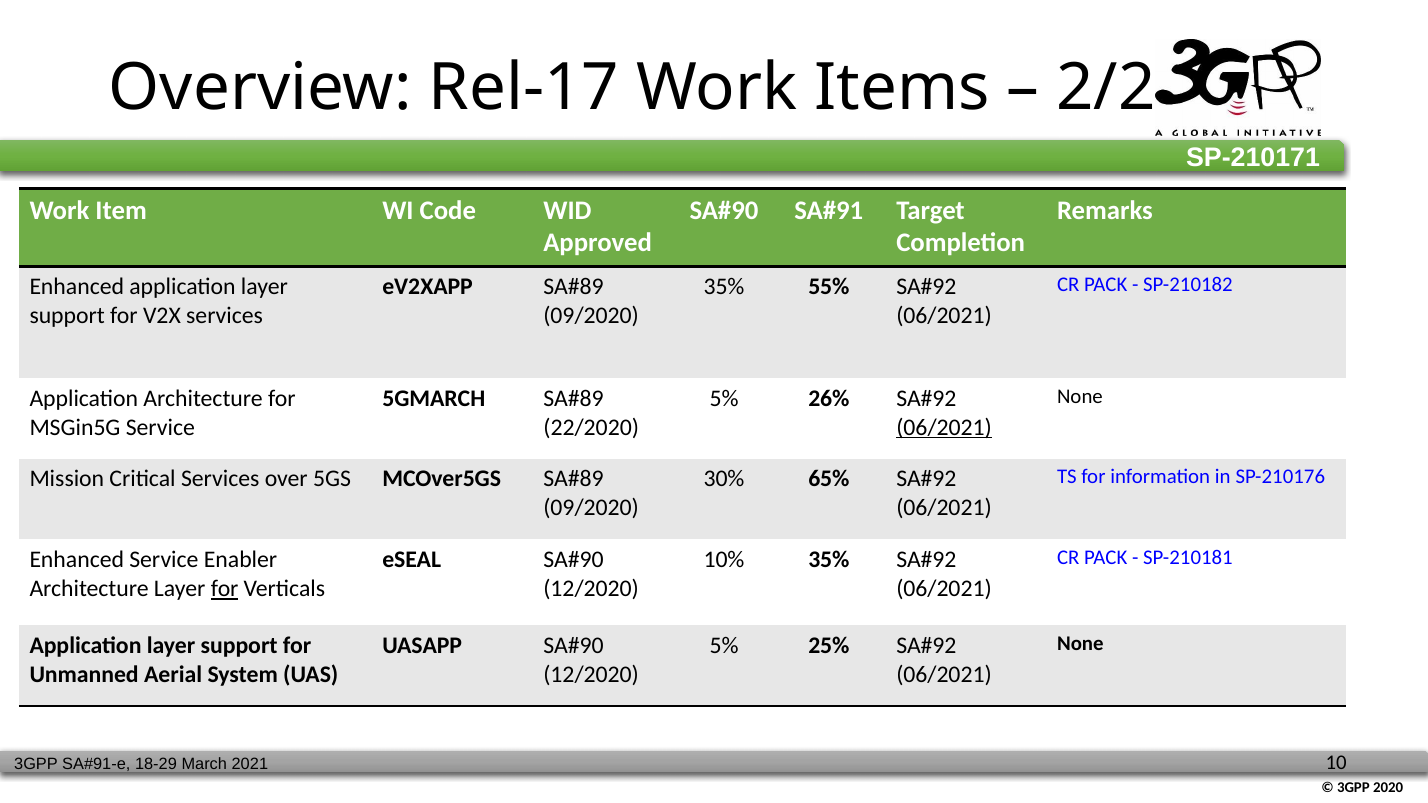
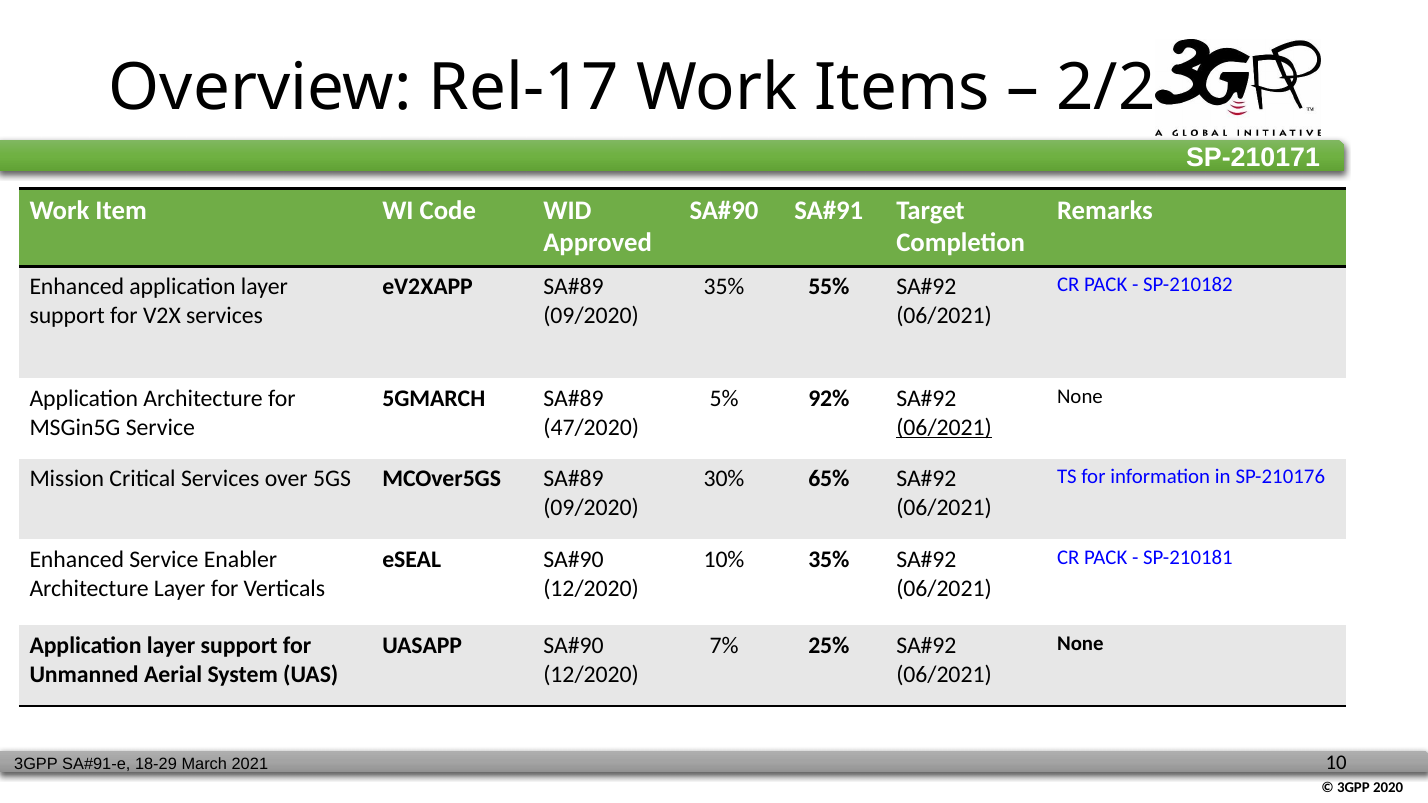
26%: 26% -> 92%
22/2020: 22/2020 -> 47/2020
for at (225, 589) underline: present -> none
5% at (724, 646): 5% -> 7%
